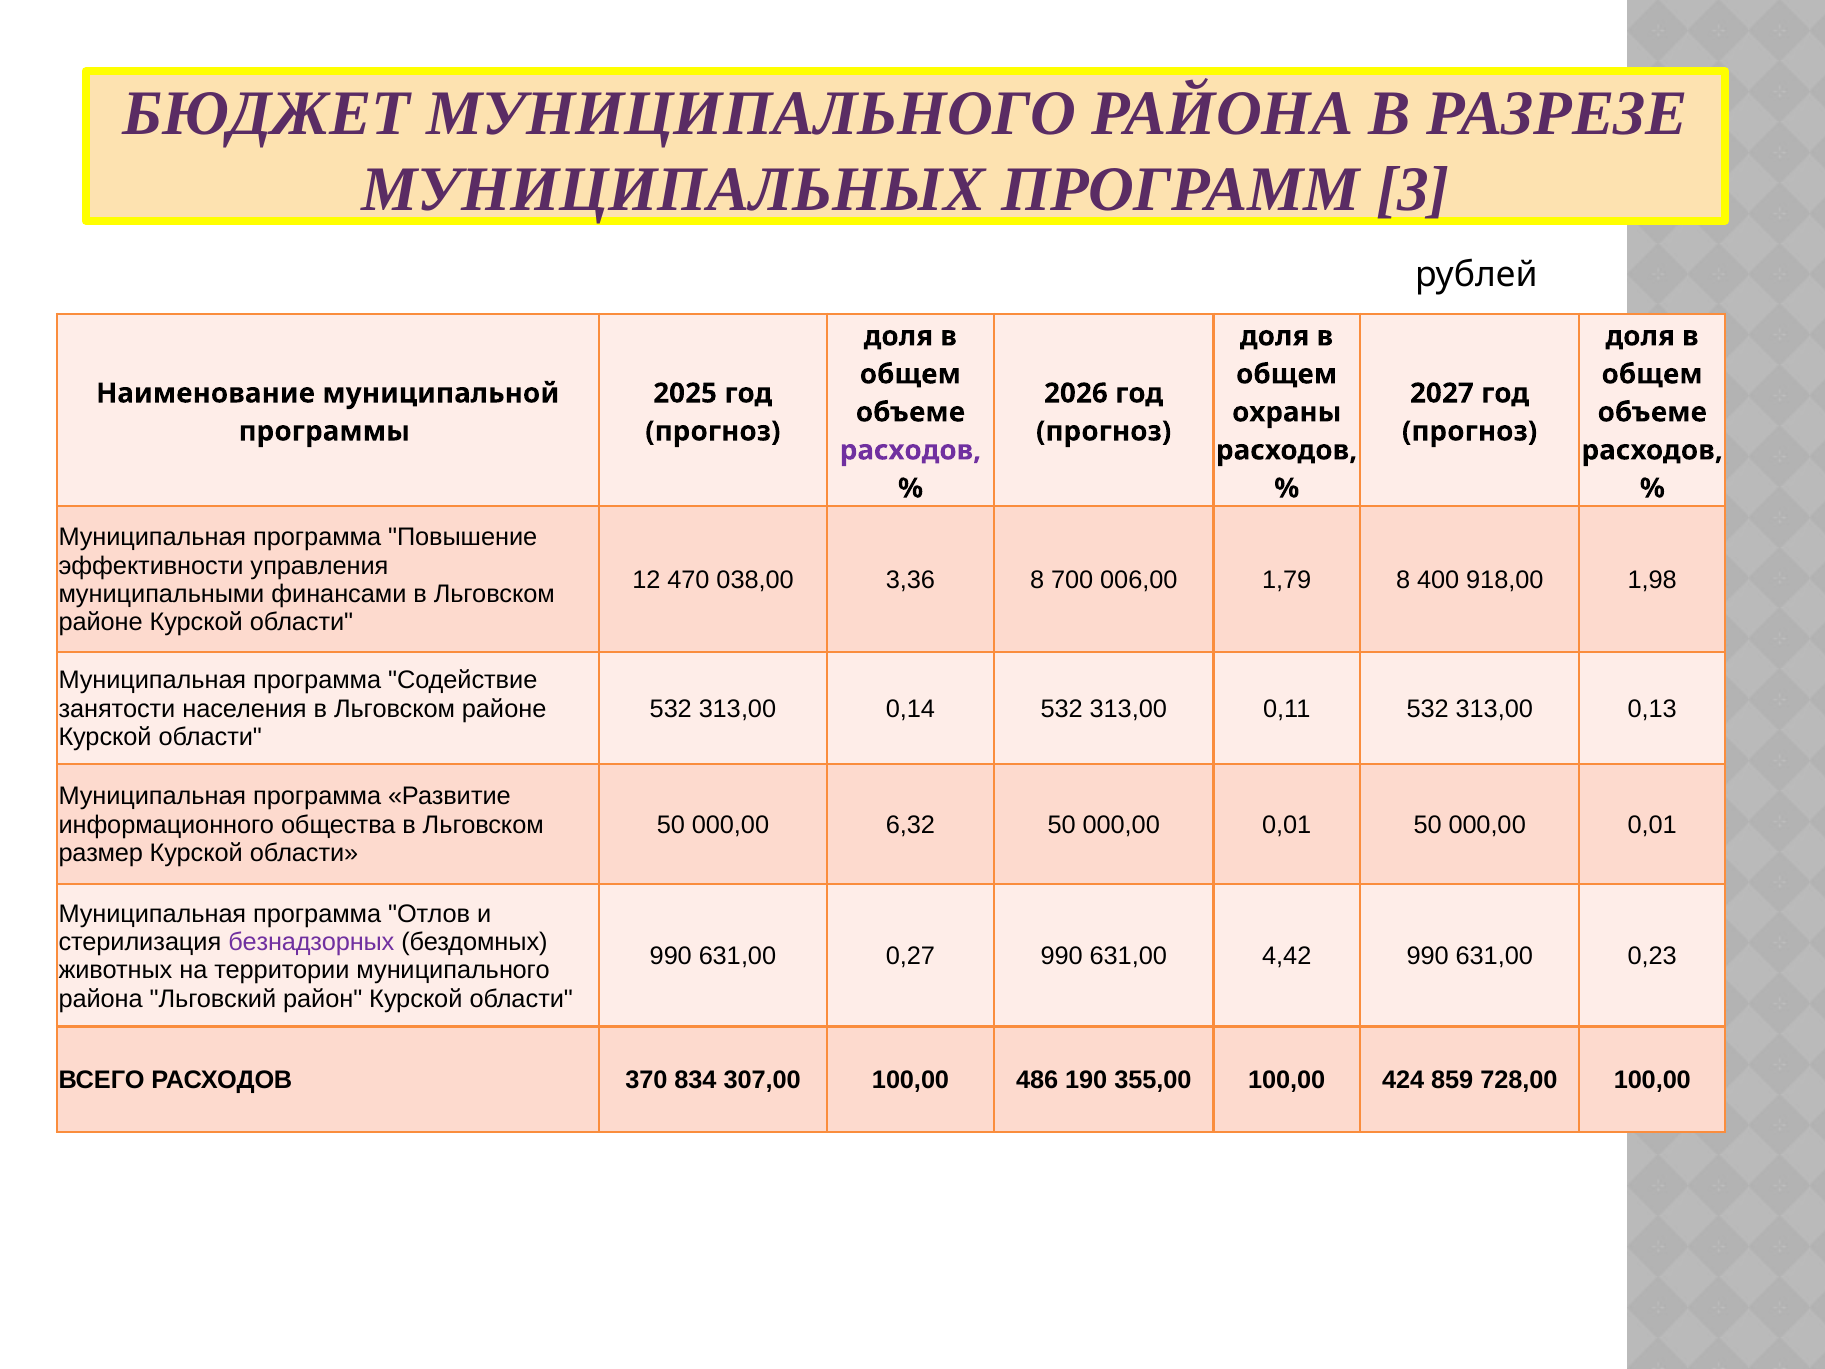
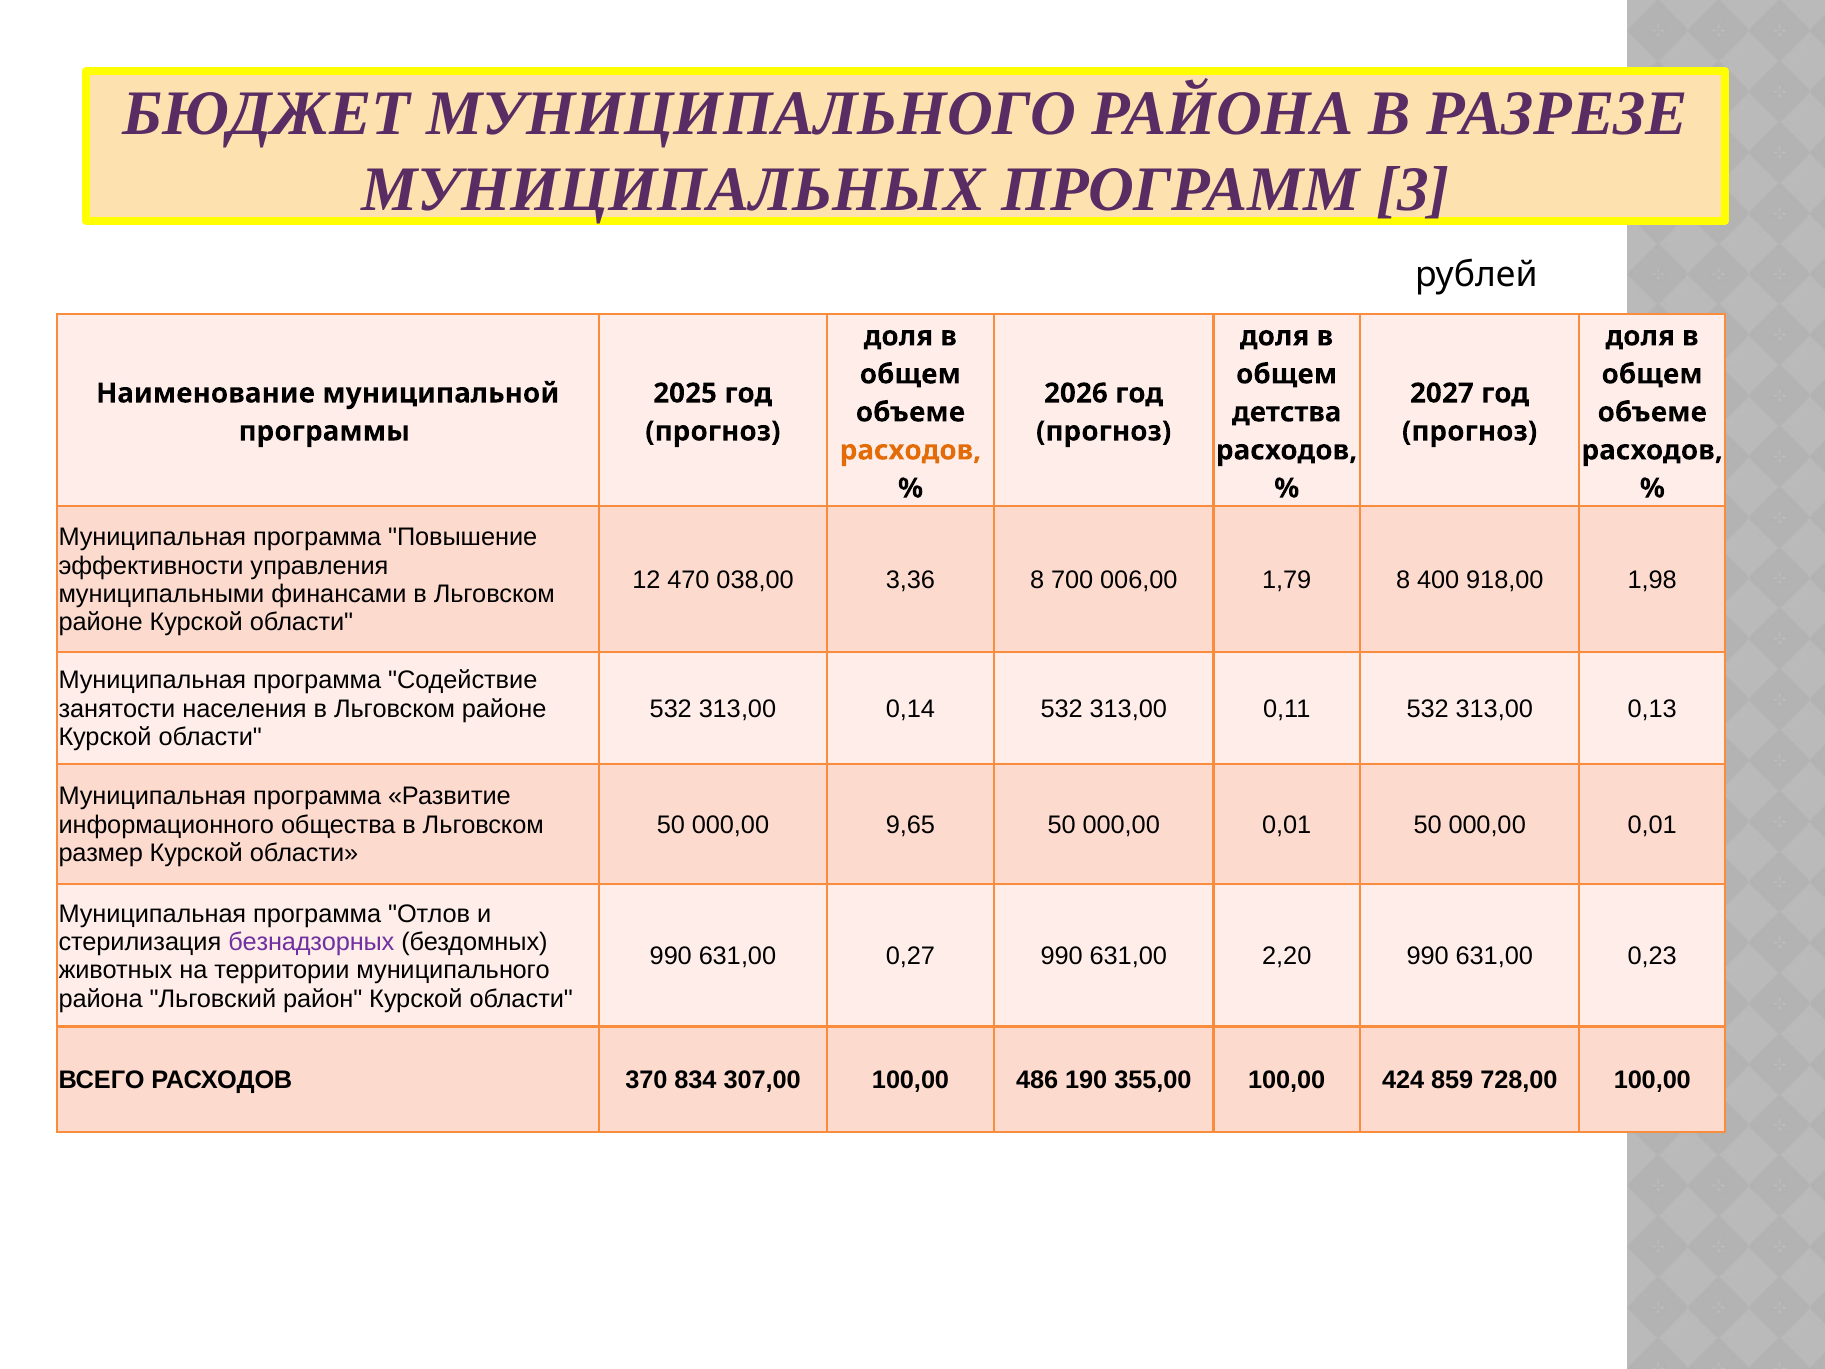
охраны: охраны -> детства
расходов at (910, 450) colour: purple -> orange
6,32: 6,32 -> 9,65
4,42: 4,42 -> 2,20
